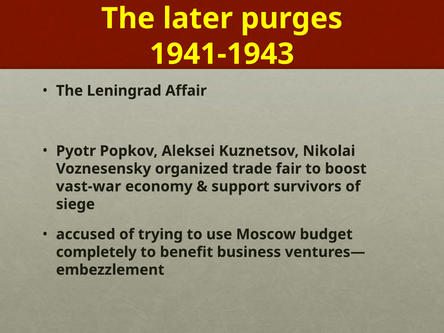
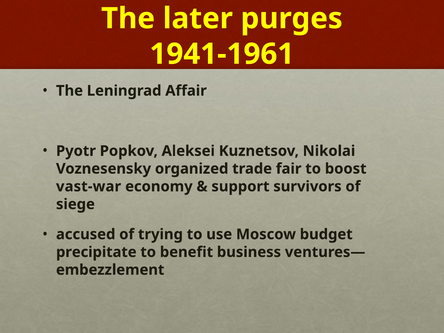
1941-1943: 1941-1943 -> 1941-1961
completely: completely -> precipitate
